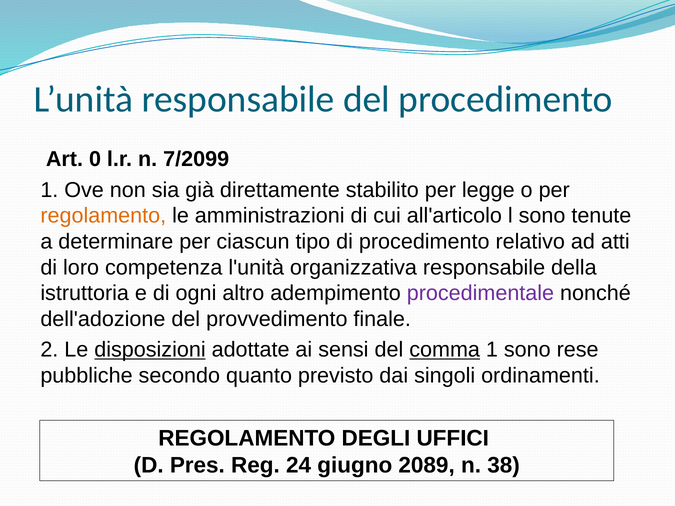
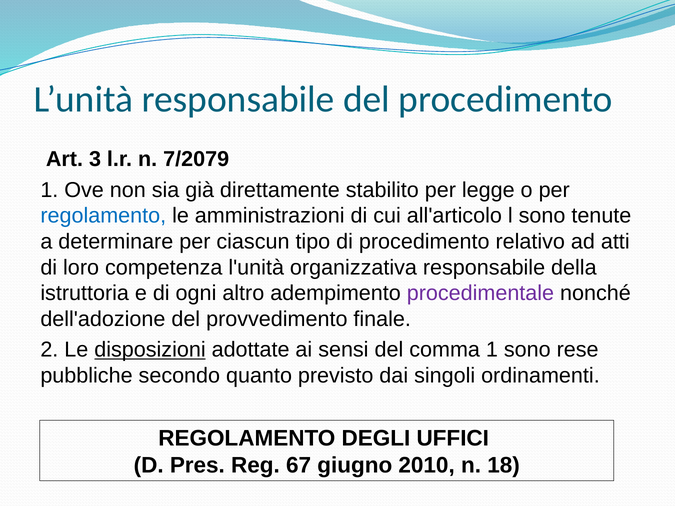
0: 0 -> 3
7/2099: 7/2099 -> 7/2079
regolamento at (103, 216) colour: orange -> blue
comma underline: present -> none
24: 24 -> 67
2089: 2089 -> 2010
38: 38 -> 18
